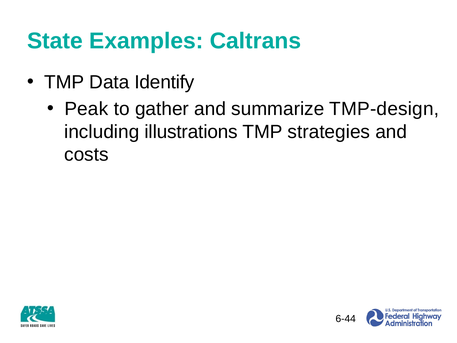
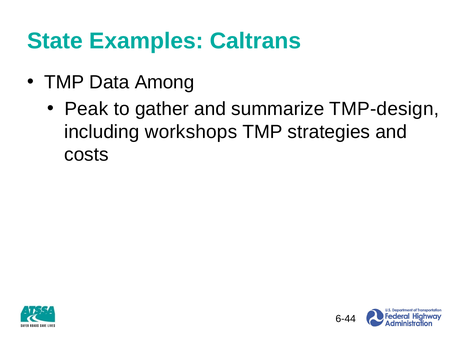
Identify: Identify -> Among
illustrations: illustrations -> workshops
